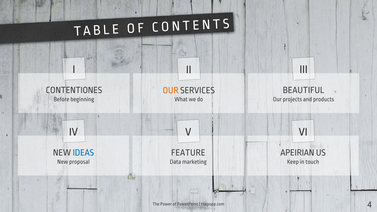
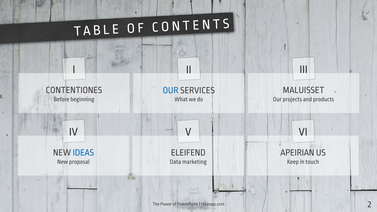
BEAUTIFUL: BEAUTIFUL -> MALUISSET
OUR at (171, 90) colour: orange -> blue
FEATURE: FEATURE -> ELEIFEND
4: 4 -> 2
